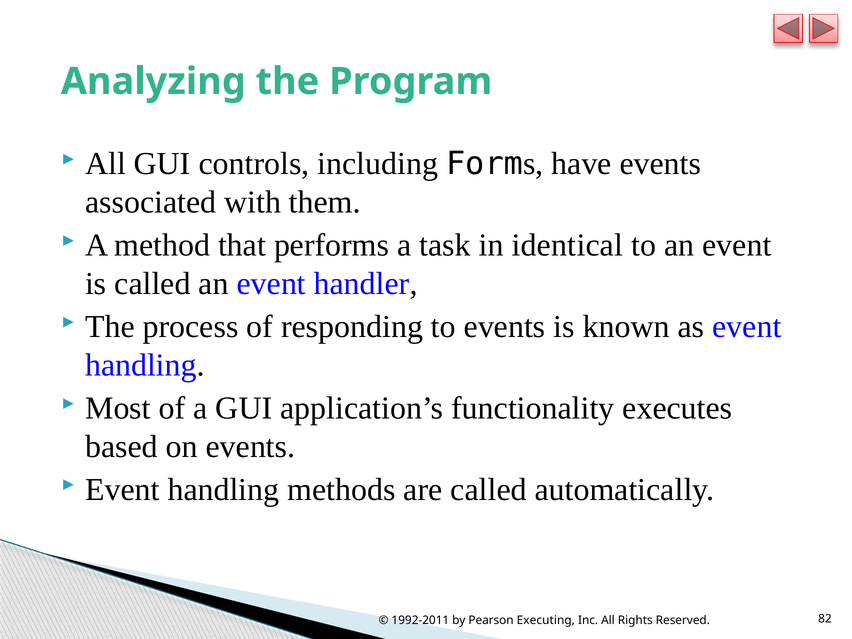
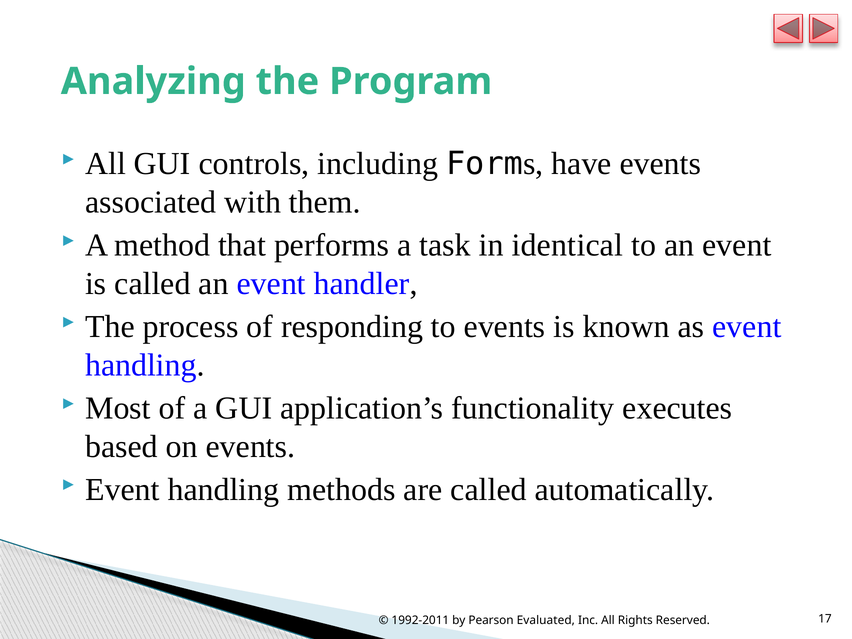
Executing: Executing -> Evaluated
82: 82 -> 17
